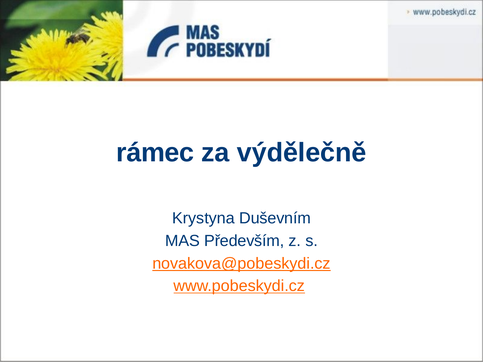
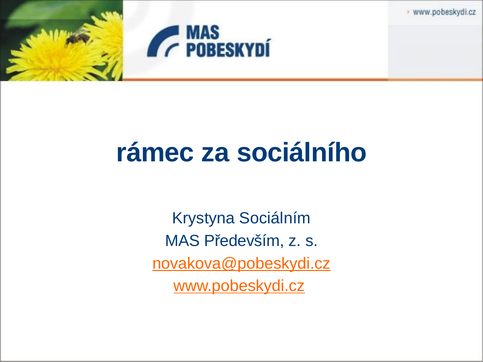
výdělečně: výdělečně -> sociálního
Duševním: Duševním -> Sociálním
